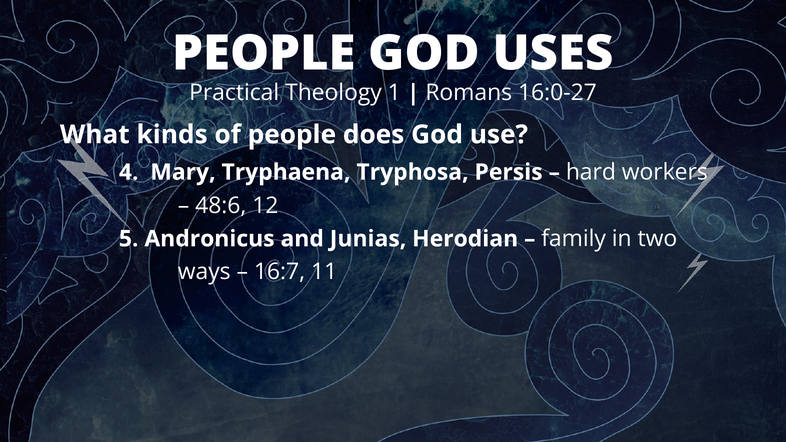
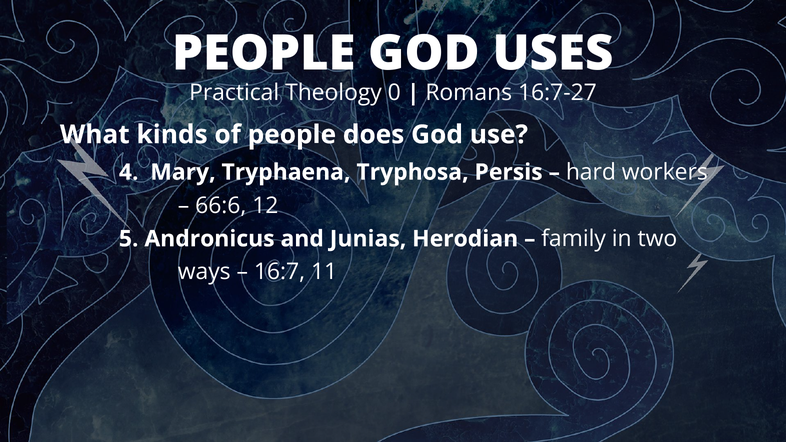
1: 1 -> 0
16:0-27: 16:0-27 -> 16:7-27
48:6: 48:6 -> 66:6
